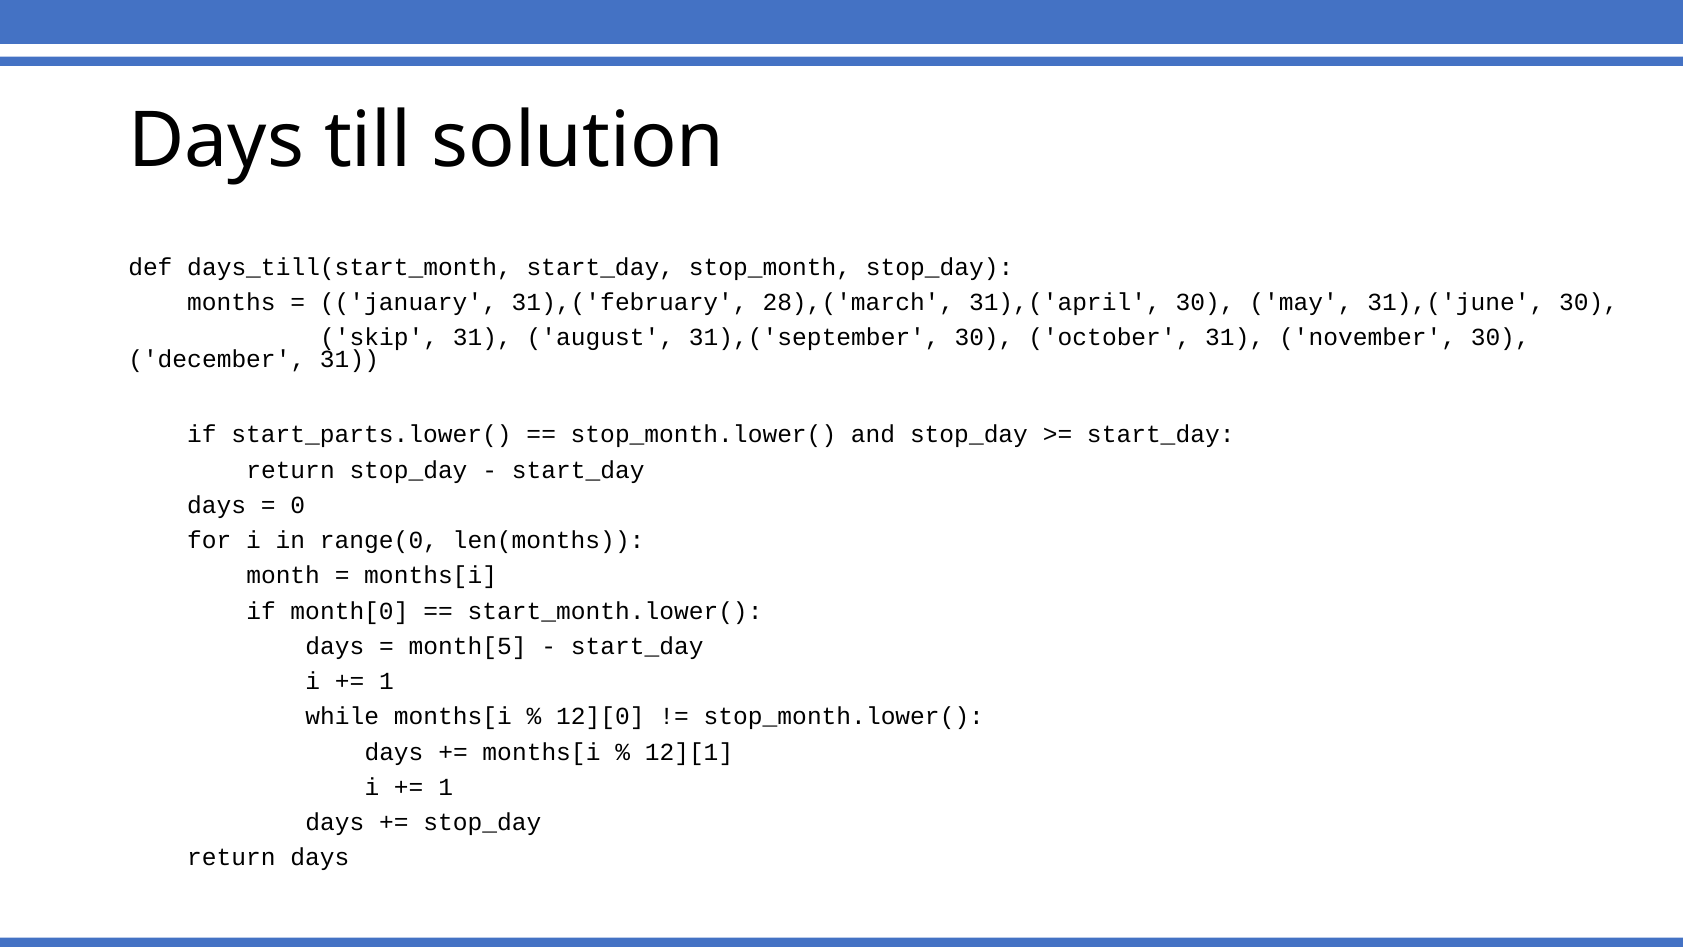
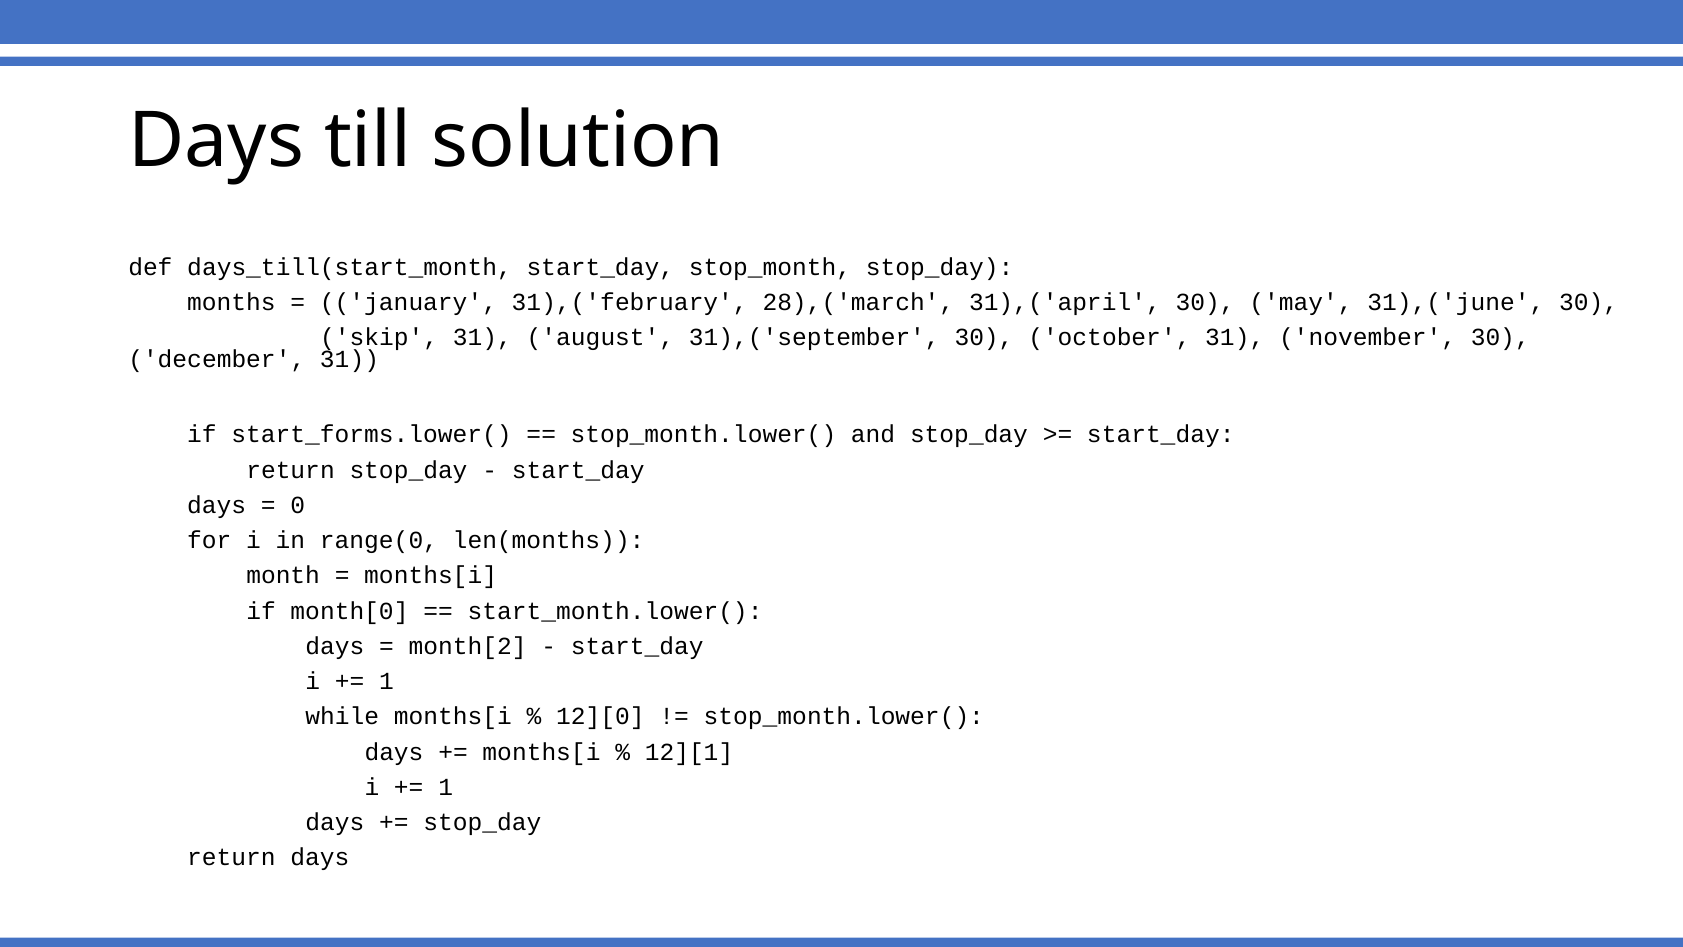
start_parts.lower(: start_parts.lower( -> start_forms.lower(
month[5: month[5 -> month[2
